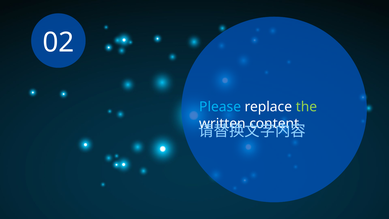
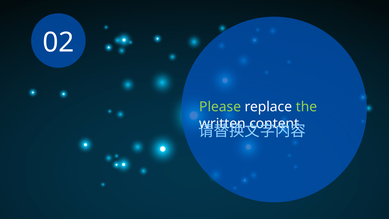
Please colour: light blue -> light green
